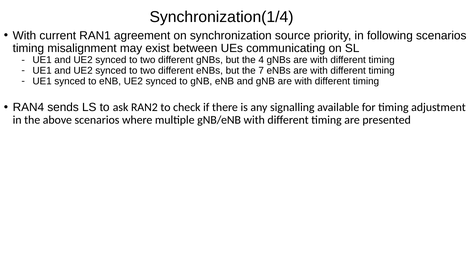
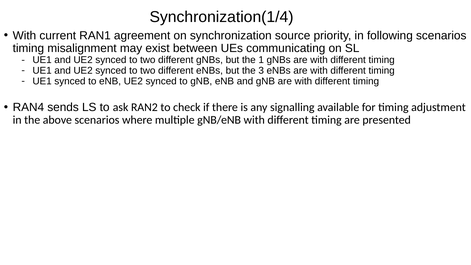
4: 4 -> 1
7: 7 -> 3
